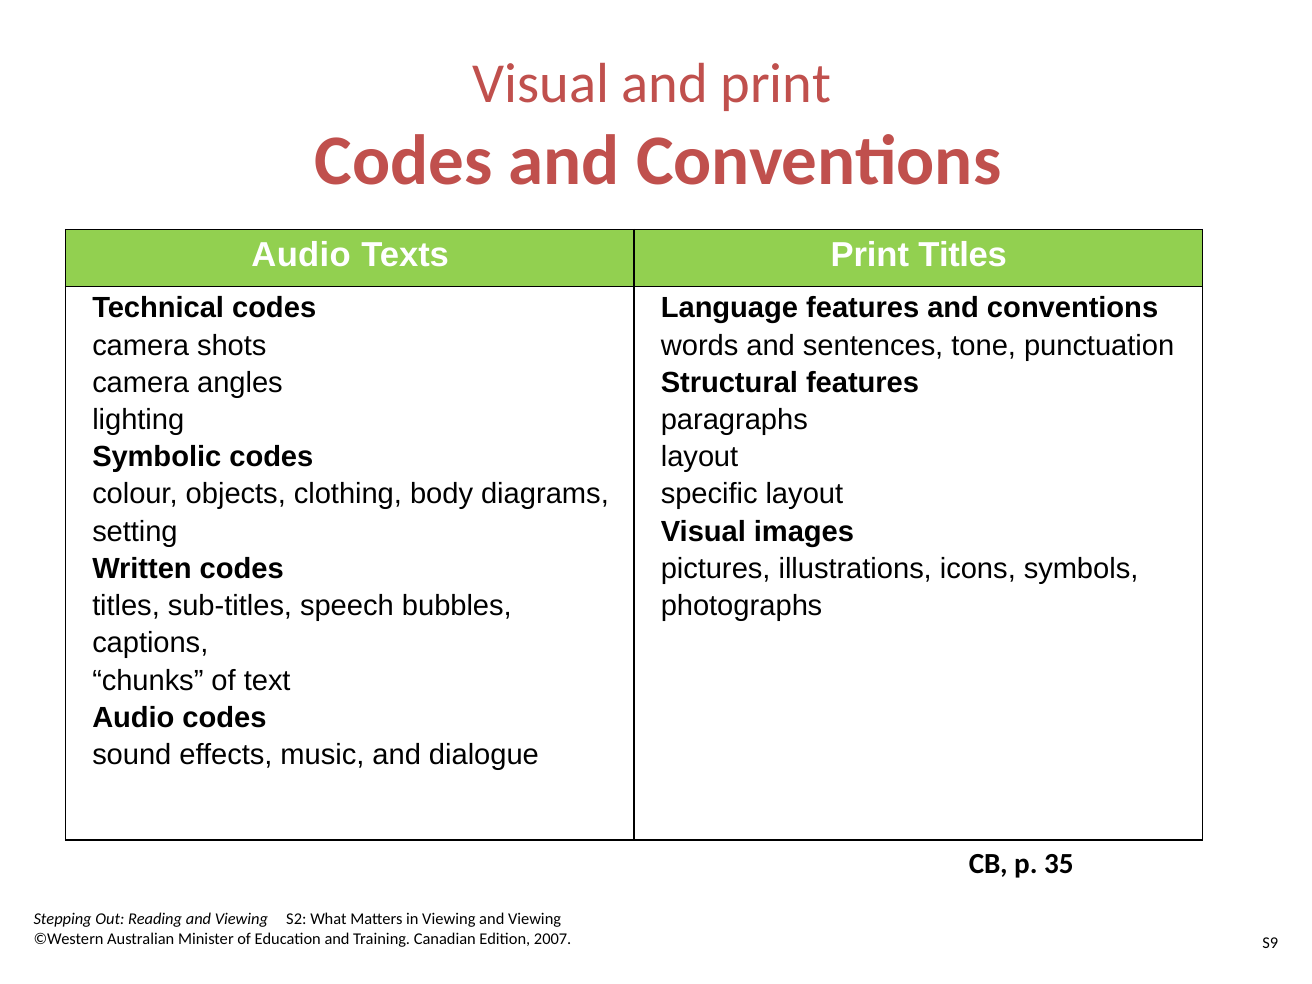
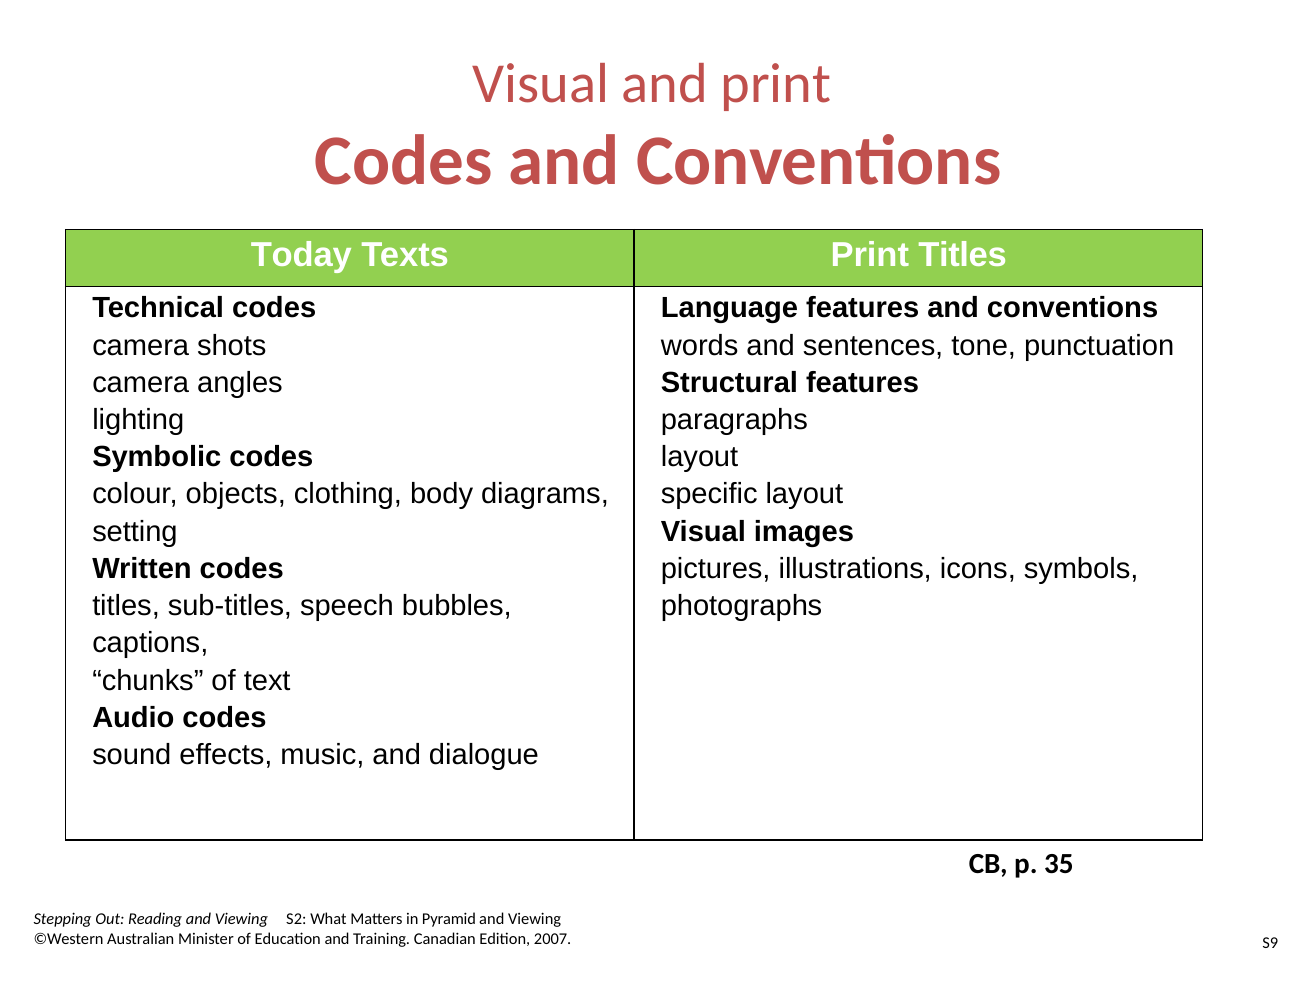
Audio at (301, 255): Audio -> Today
in Viewing: Viewing -> Pyramid
